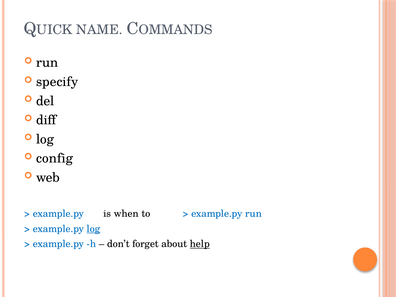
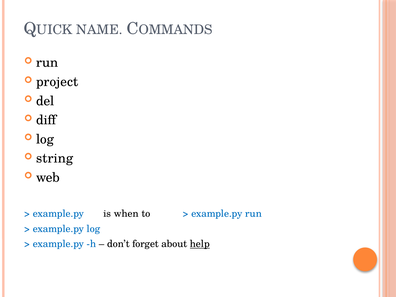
specify: specify -> project
config: config -> string
log at (93, 229) underline: present -> none
